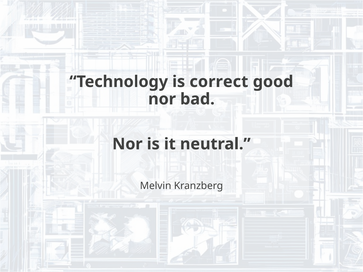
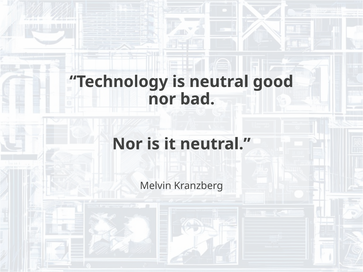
is correct: correct -> neutral
